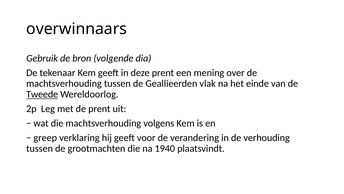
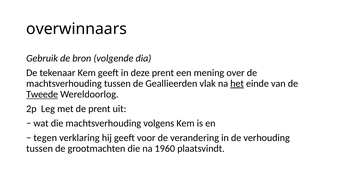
het underline: none -> present
greep: greep -> tegen
1940: 1940 -> 1960
